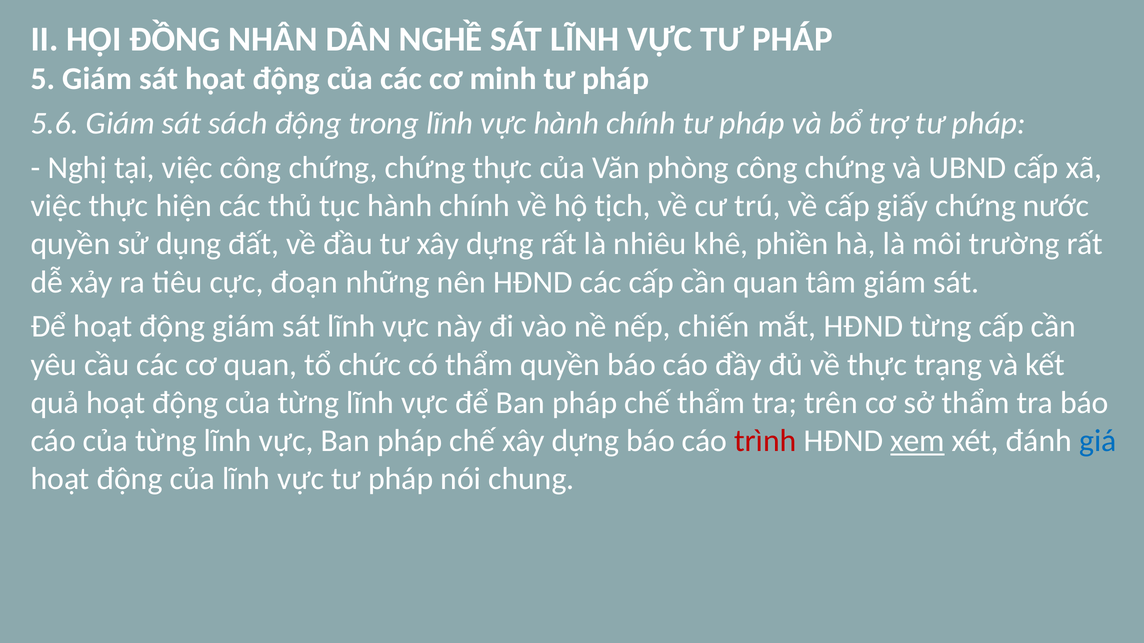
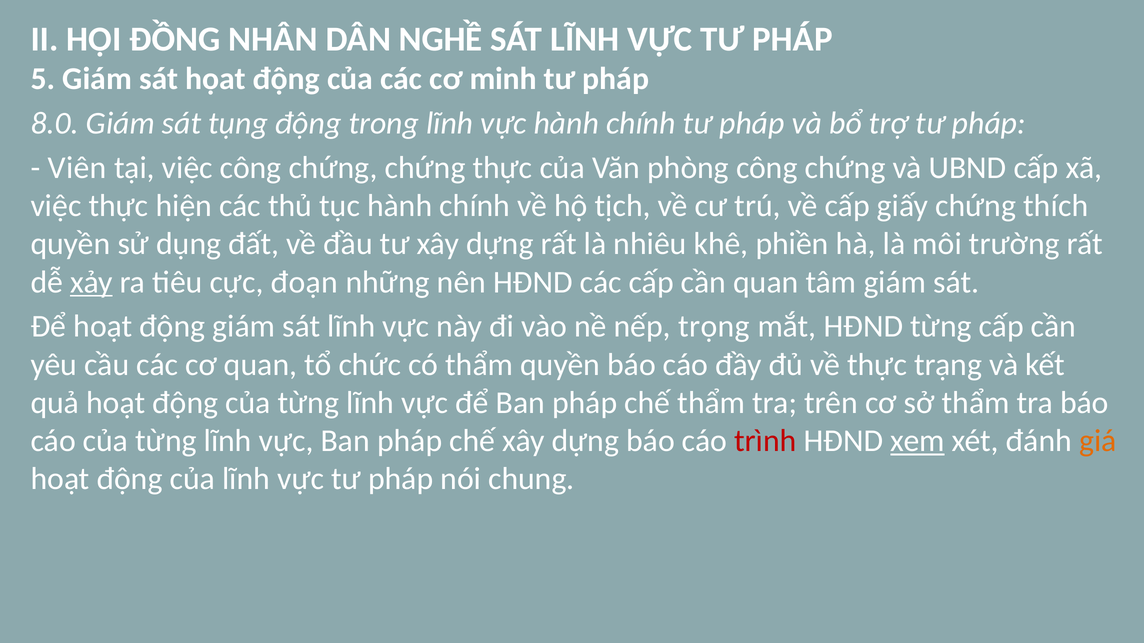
5.6: 5.6 -> 8.0
sách: sách -> tụng
Nghị: Nghị -> Viên
nước: nước -> thích
xảy underline: none -> present
chiến: chiến -> trọng
giá colour: blue -> orange
